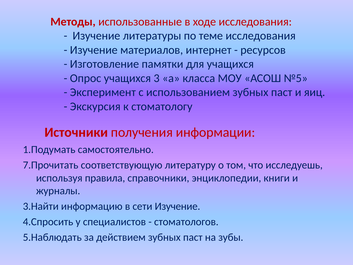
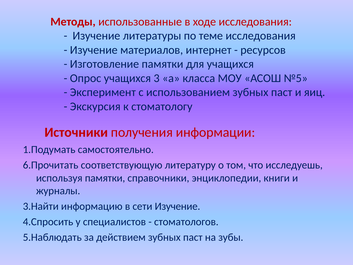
7.Прочитать: 7.Прочитать -> 6.Прочитать
используя правила: правила -> памятки
